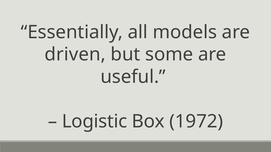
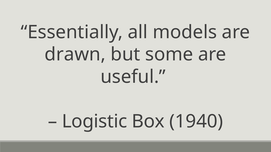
driven: driven -> drawn
1972: 1972 -> 1940
